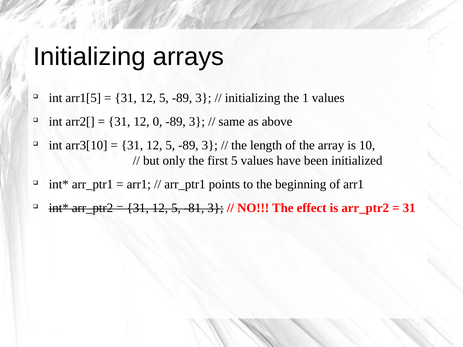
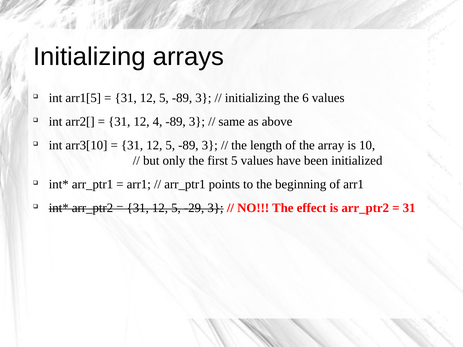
1: 1 -> 6
0: 0 -> 4
-81: -81 -> -29
